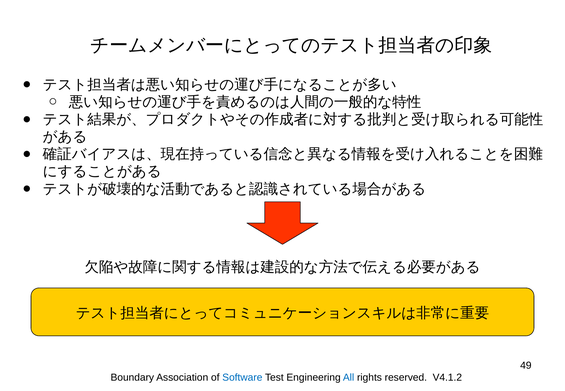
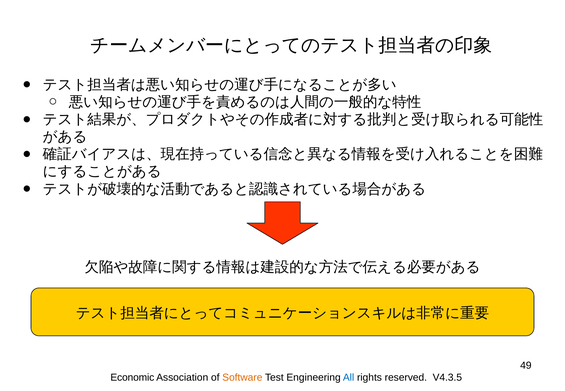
Boundary: Boundary -> Economic
Software colour: blue -> orange
V4.1.2: V4.1.2 -> V4.3.5
